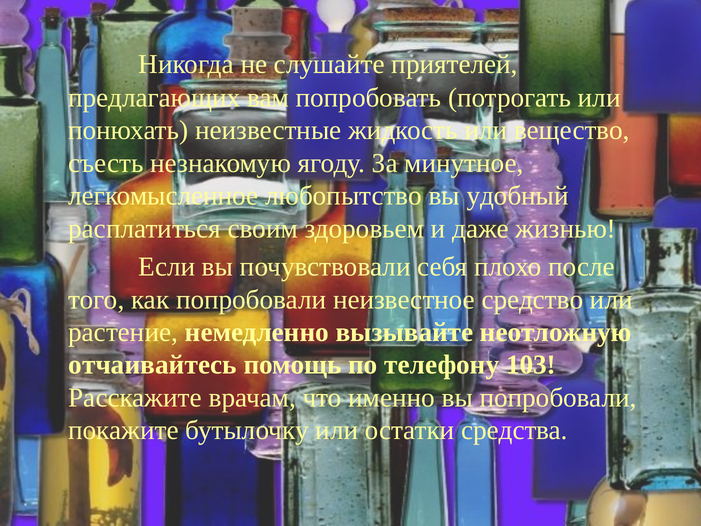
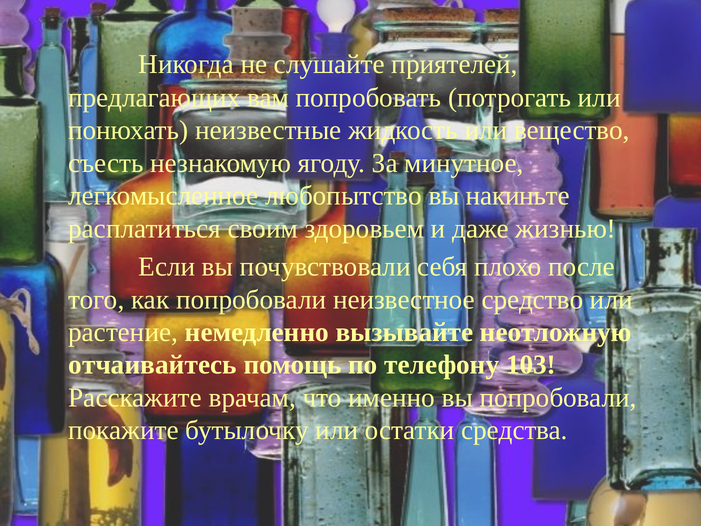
удобный: удобный -> накиньте
